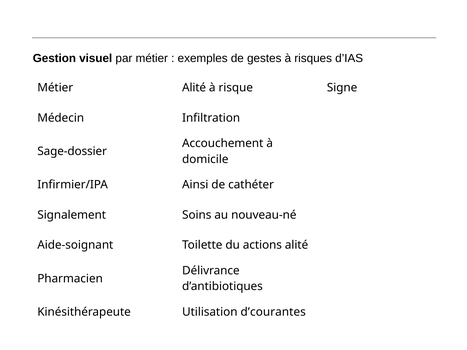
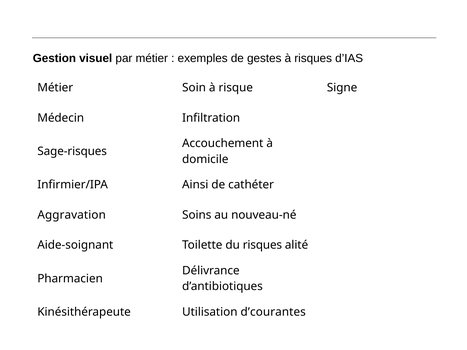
Métier Alité: Alité -> Soin
Sage-dossier: Sage-dossier -> Sage-risques
Signalement: Signalement -> Aggravation
du actions: actions -> risques
